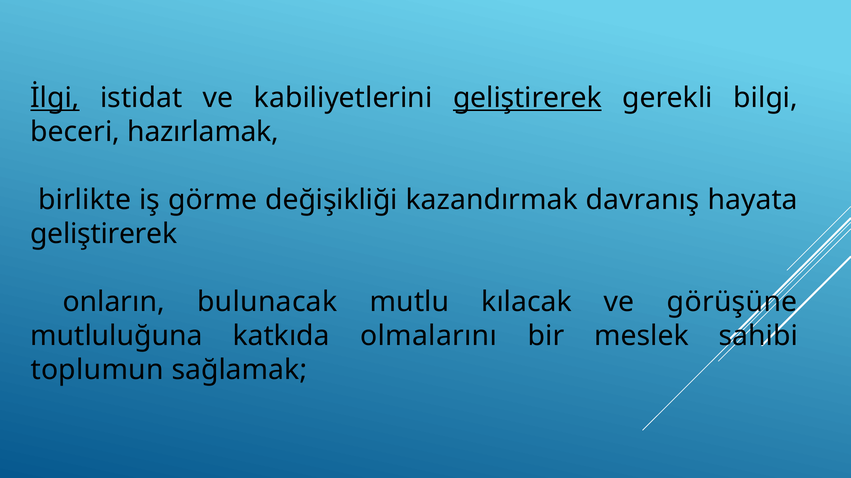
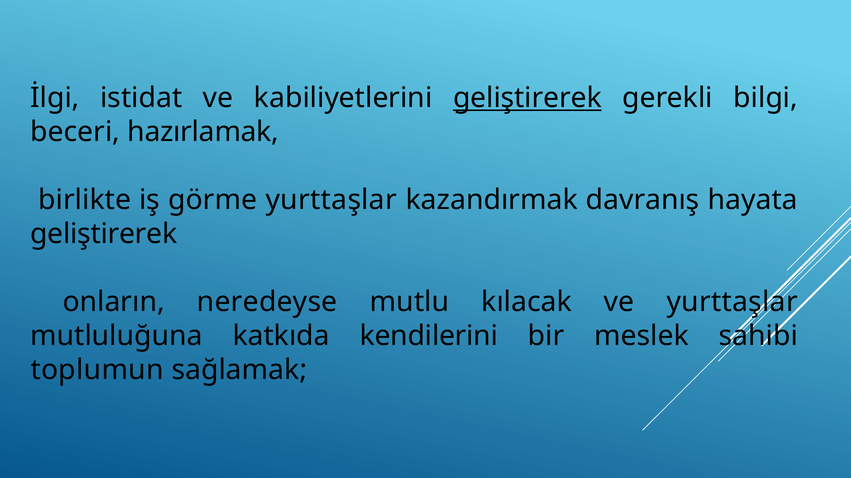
İlgi underline: present -> none
görme değişikliği: değişikliği -> yurttaşlar
bulunacak: bulunacak -> neredeyse
ve görüşüne: görüşüne -> yurttaşlar
olmalarını: olmalarını -> kendilerini
